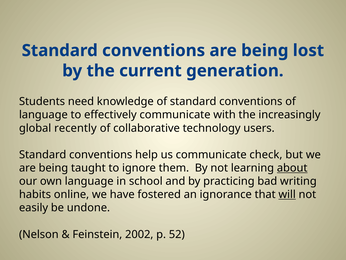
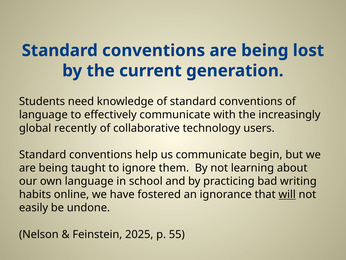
check: check -> begin
about underline: present -> none
2002: 2002 -> 2025
52: 52 -> 55
